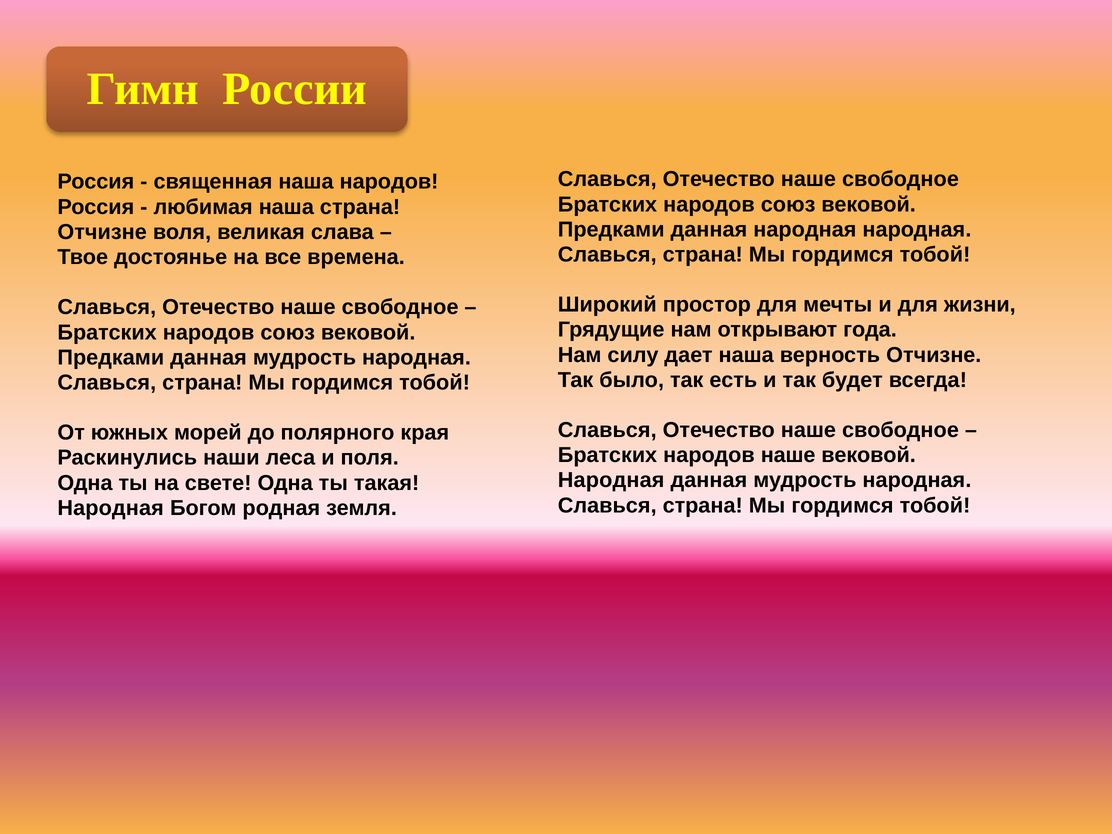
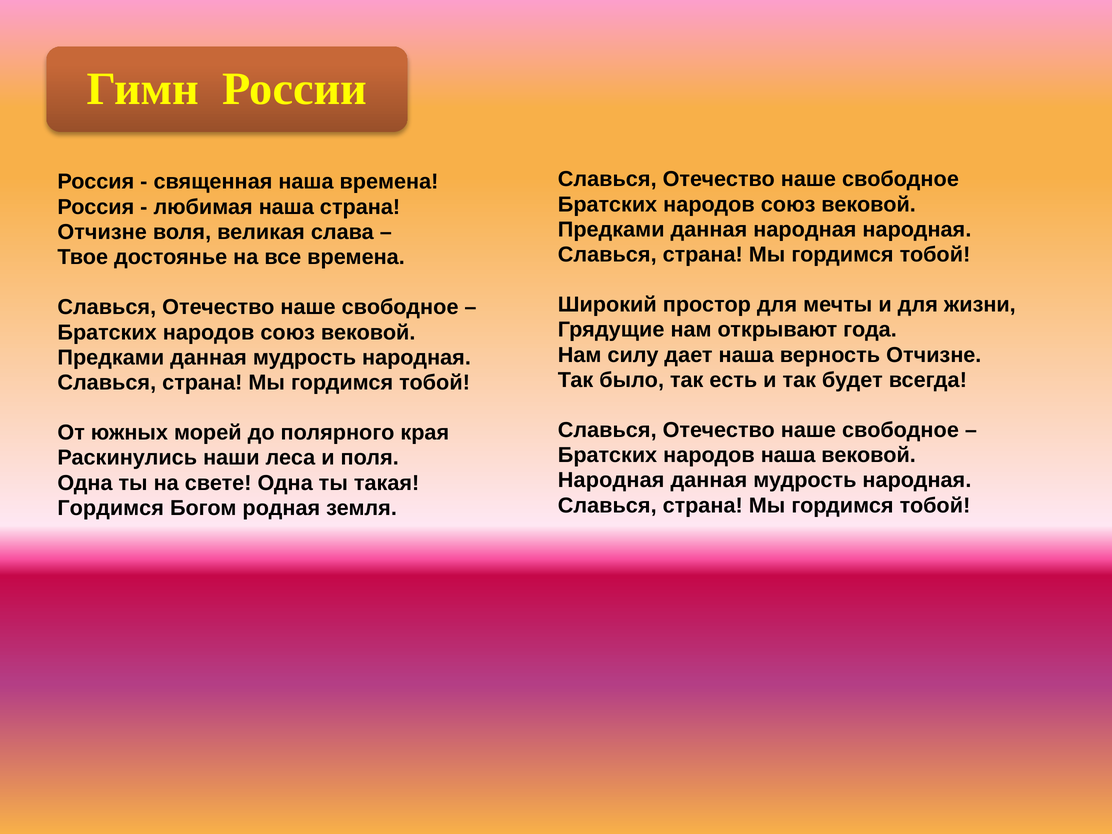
наша народов: народов -> времена
народов наше: наше -> наша
Народная at (111, 508): Народная -> Гордимся
